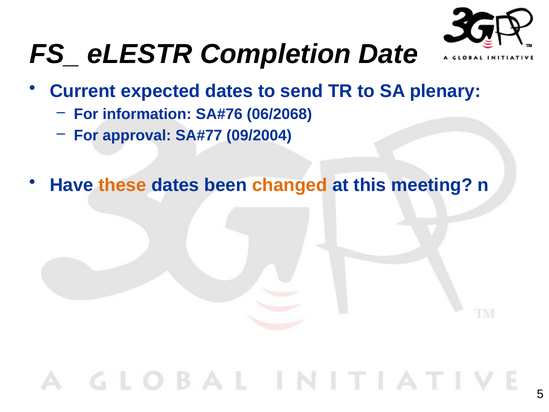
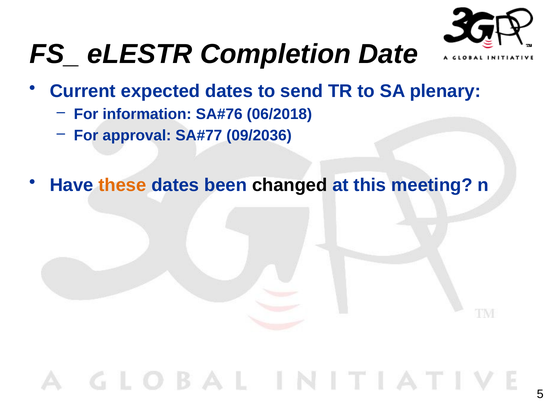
06/2068: 06/2068 -> 06/2018
09/2004: 09/2004 -> 09/2036
changed colour: orange -> black
